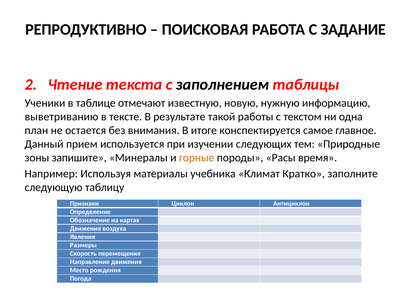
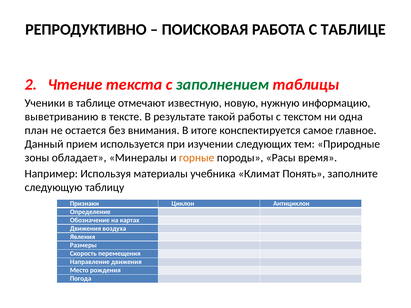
С ЗАДАНИЕ: ЗАДАНИЕ -> ТАБЛИЦЕ
заполнением colour: black -> green
запишите: запишите -> обладает
Кратко: Кратко -> Понять
